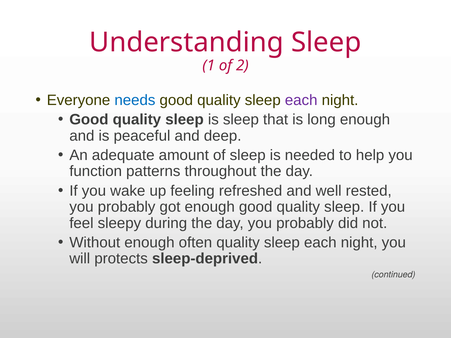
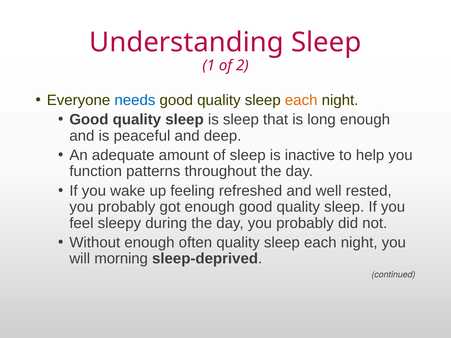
each at (301, 100) colour: purple -> orange
needed: needed -> inactive
protects: protects -> morning
